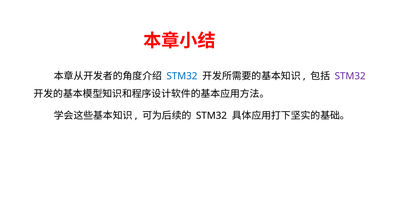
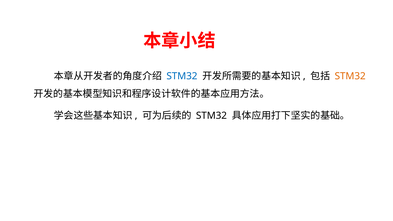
STM32 at (350, 76) colour: purple -> orange
